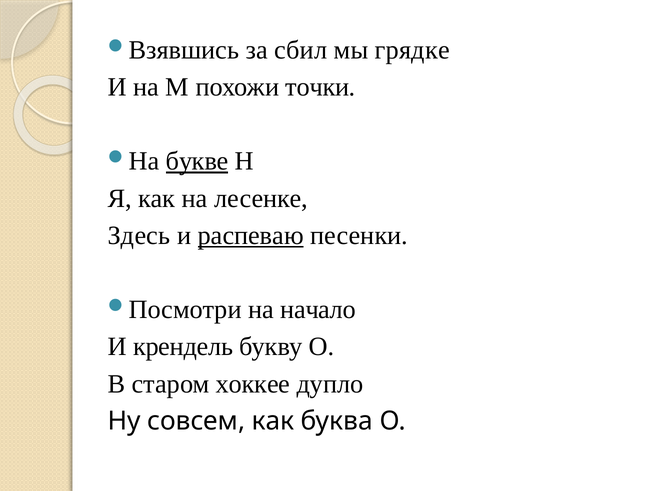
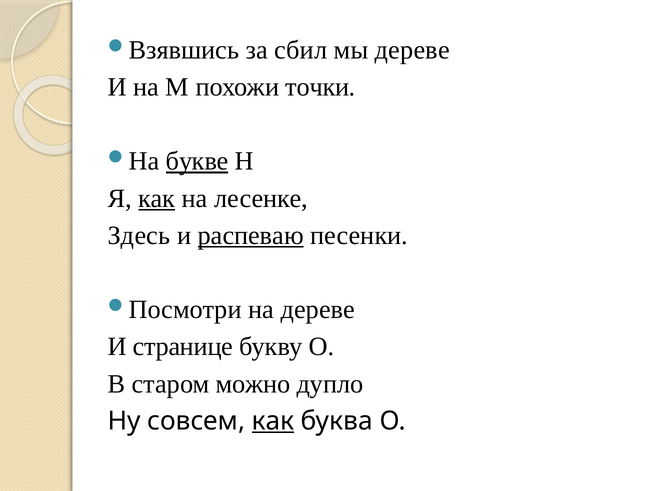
мы грядке: грядке -> дереве
как at (157, 198) underline: none -> present
на начало: начало -> дереве
крендель: крендель -> странице
хоккее: хоккее -> можно
как at (273, 421) underline: none -> present
